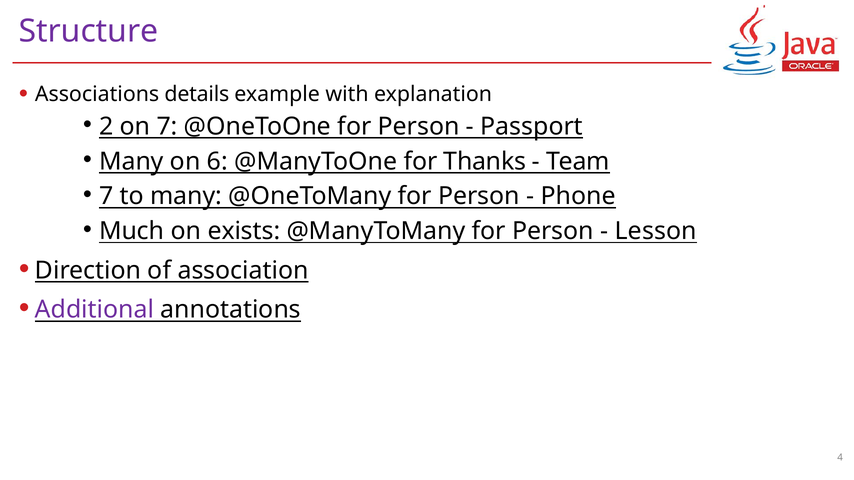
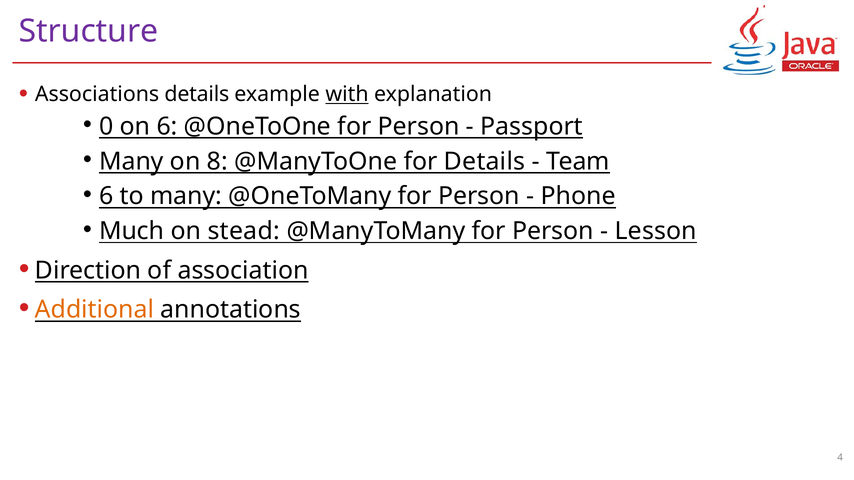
with underline: none -> present
2: 2 -> 0
on 7: 7 -> 6
6: 6 -> 8
for Thanks: Thanks -> Details
7 at (106, 196): 7 -> 6
exists: exists -> stead
Additional colour: purple -> orange
